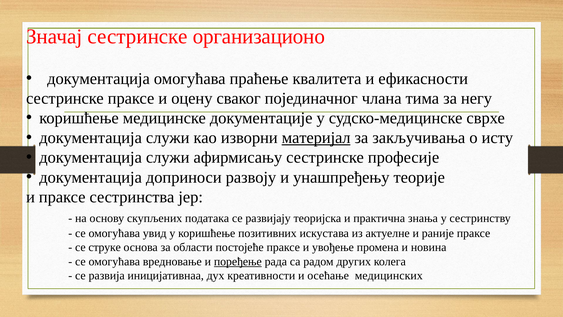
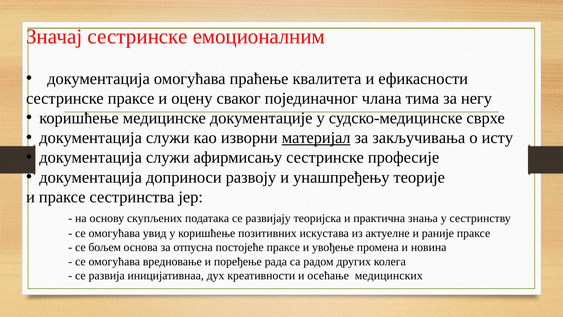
организационо: организационо -> емоционалним
струке: струке -> бољем
области: области -> отпусна
поређење underline: present -> none
